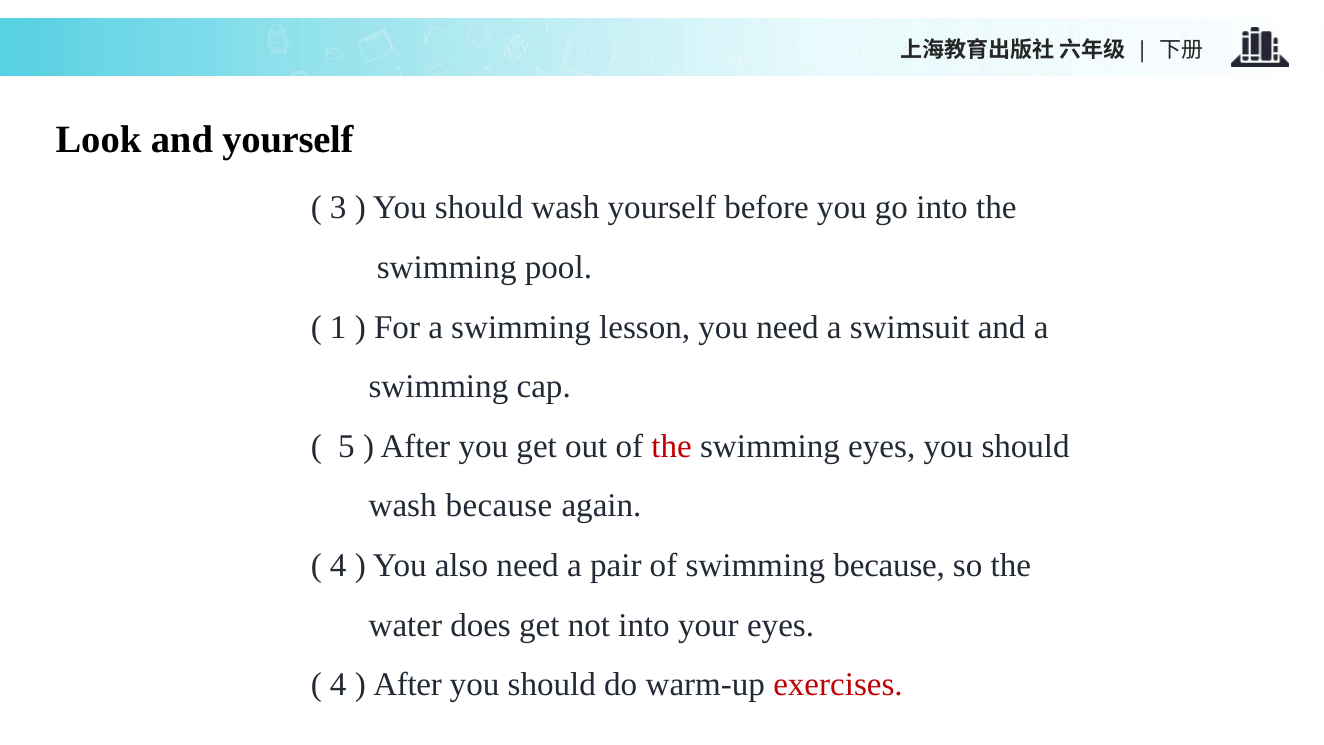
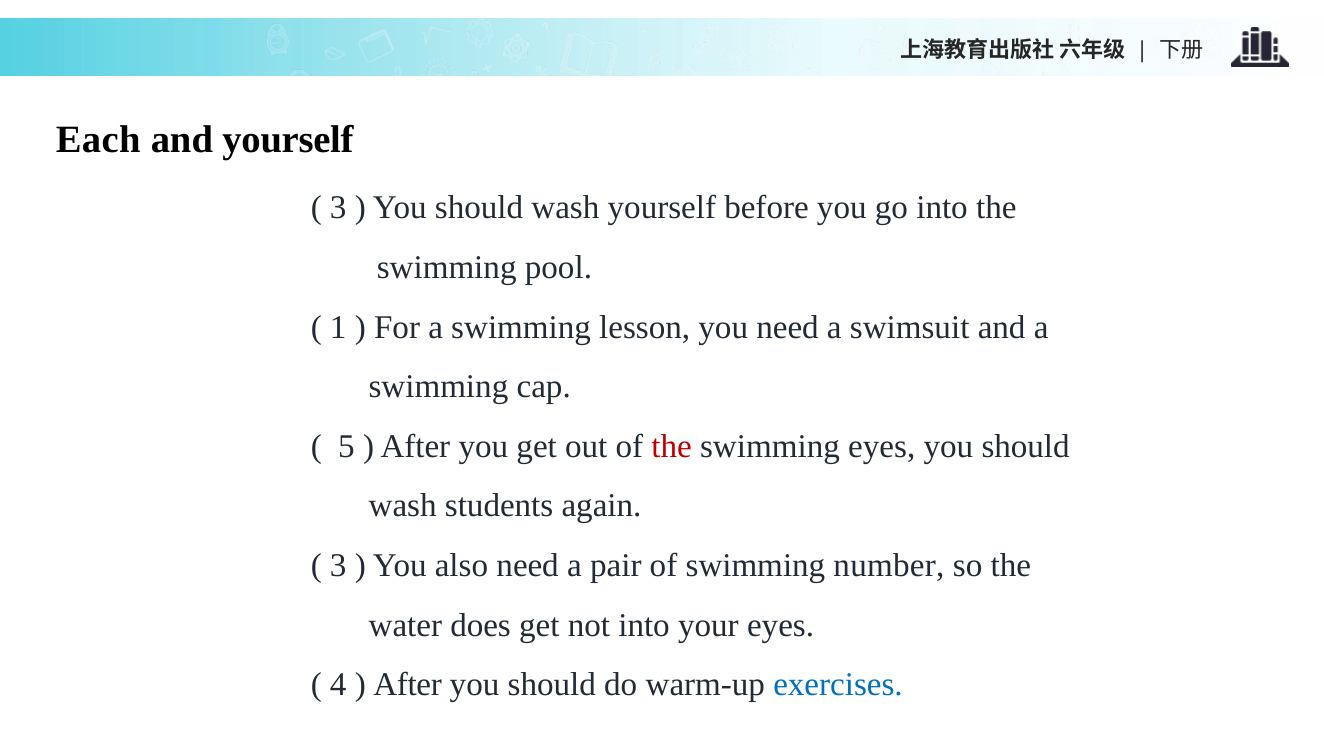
Look: Look -> Each
wash because: because -> students
4 at (338, 565): 4 -> 3
swimming because: because -> number
exercises colour: red -> blue
